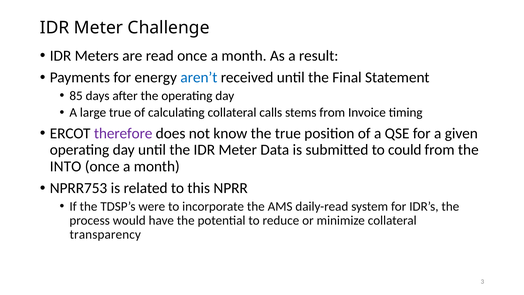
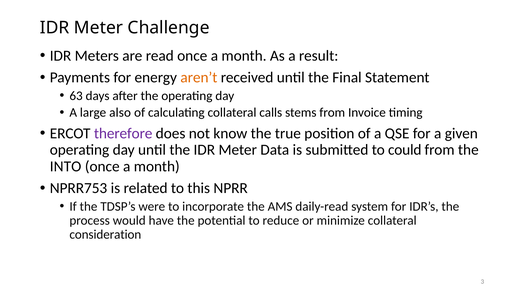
aren’t colour: blue -> orange
85: 85 -> 63
large true: true -> also
transparency: transparency -> consideration
